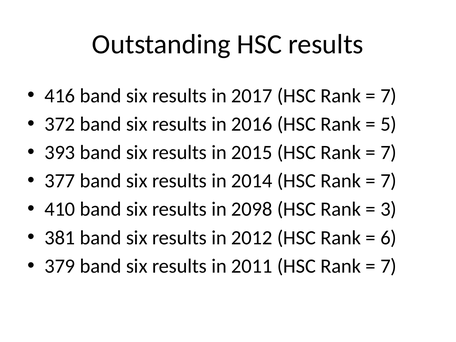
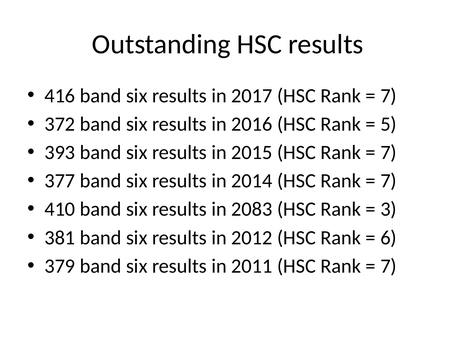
2098: 2098 -> 2083
